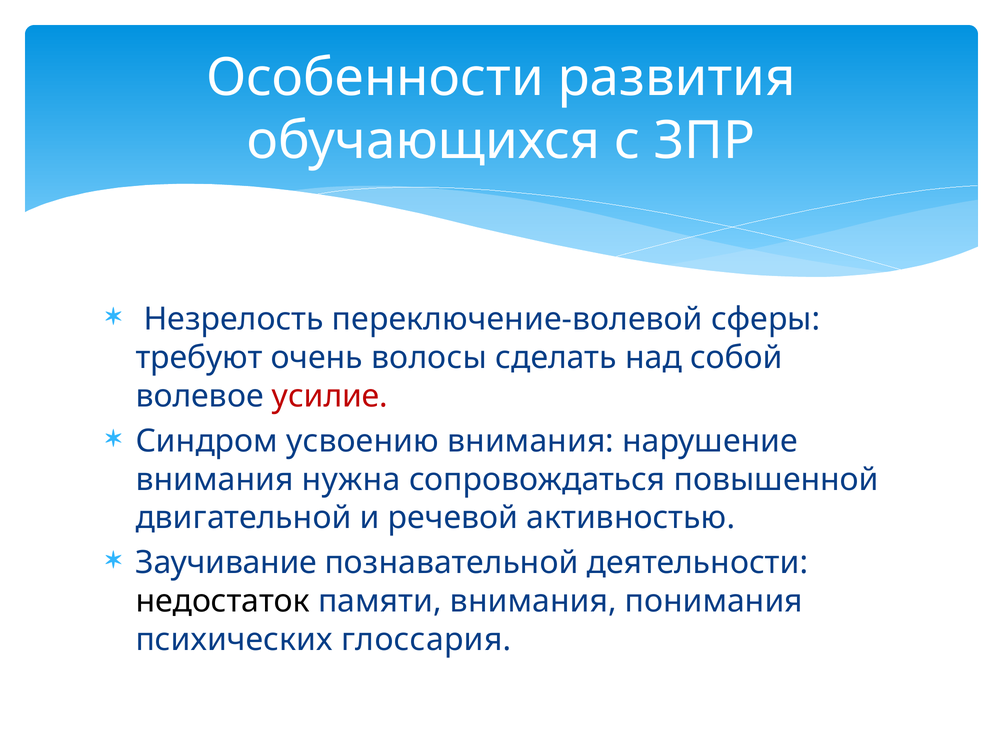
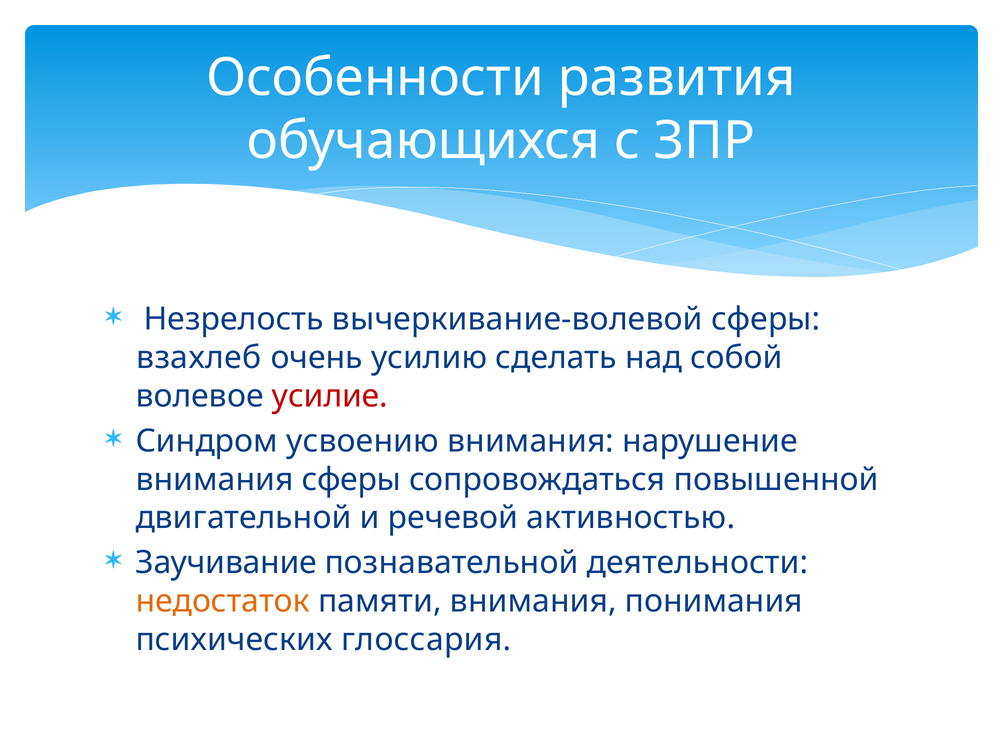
переключение-волевой: переключение-волевой -> вычеркивание-волевой
требуют: требуют -> взахлеб
волосы: волосы -> усилию
внимания нужна: нужна -> сферы
недостаток colour: black -> orange
